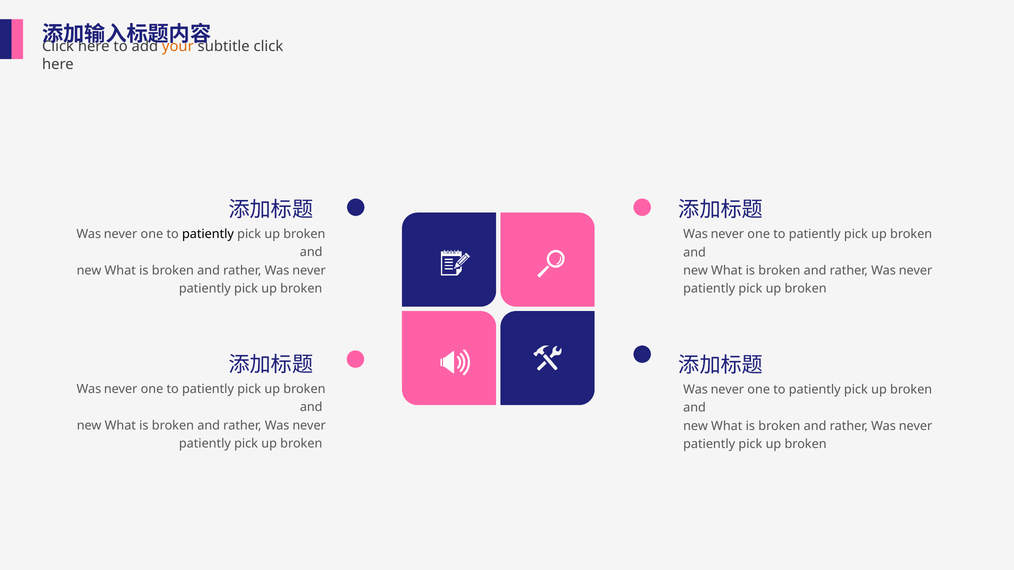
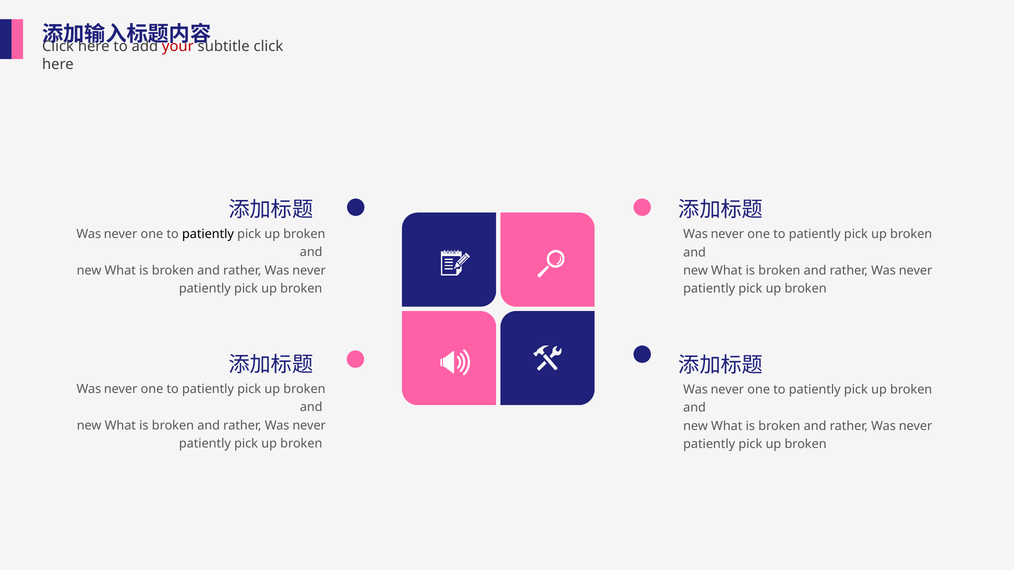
your colour: orange -> red
